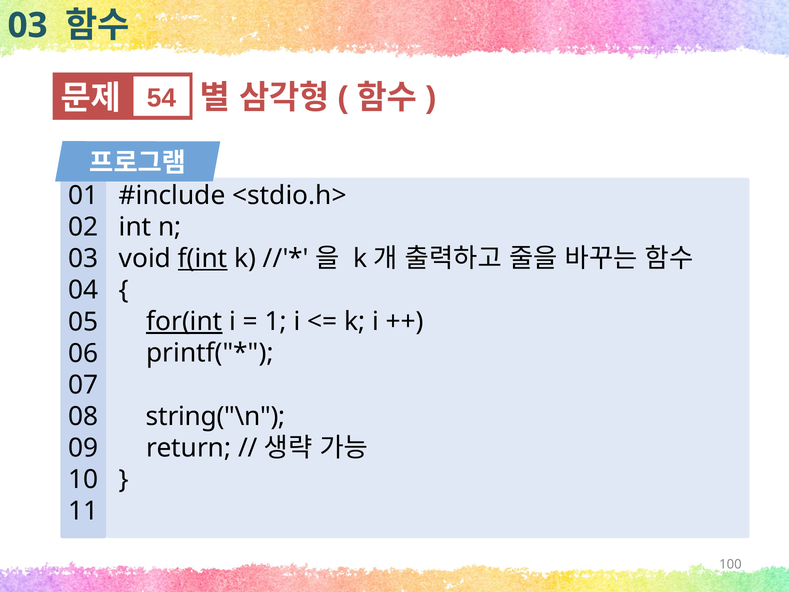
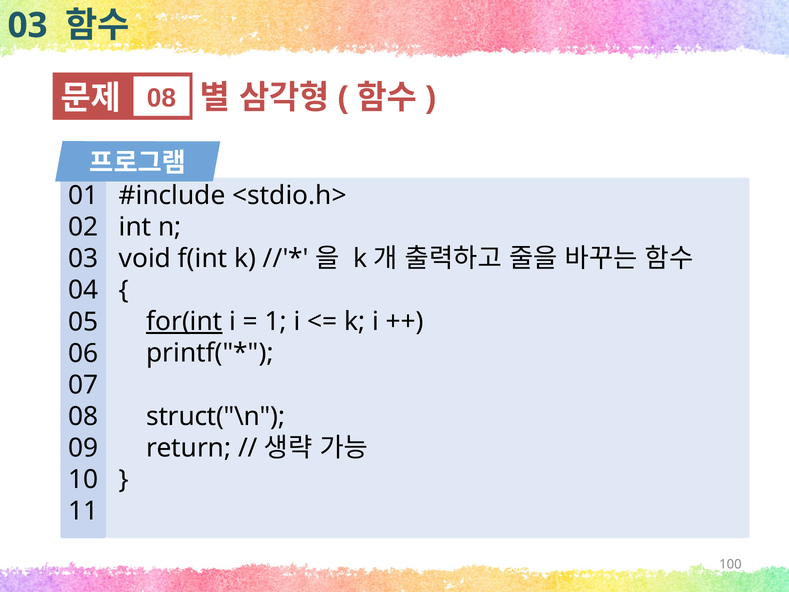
54 at (161, 98): 54 -> 08
f(int underline: present -> none
string("\n: string("\n -> struct("\n
